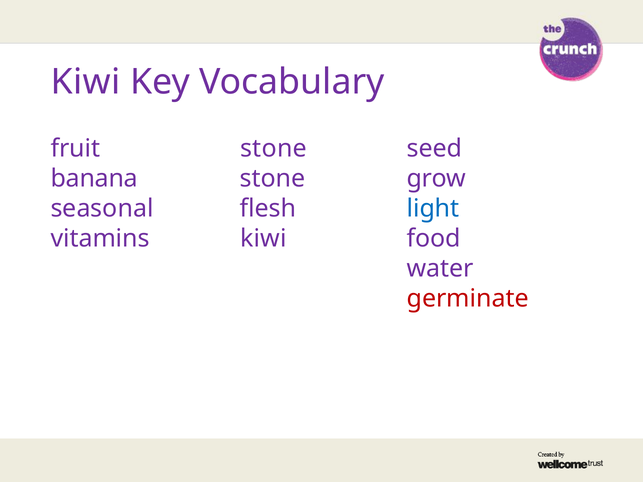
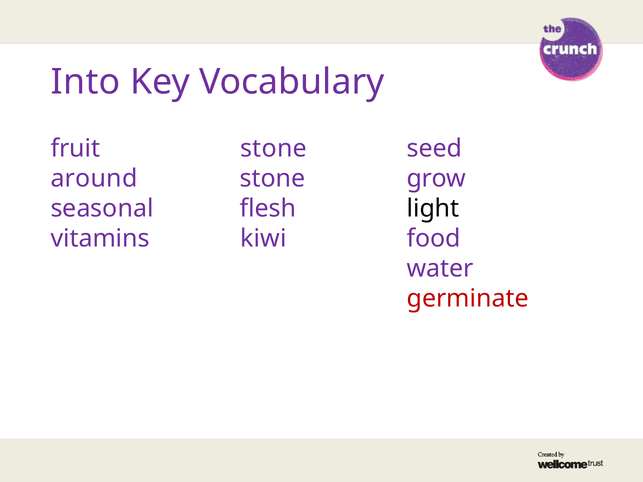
Kiwi at (86, 82): Kiwi -> Into
banana: banana -> around
light colour: blue -> black
